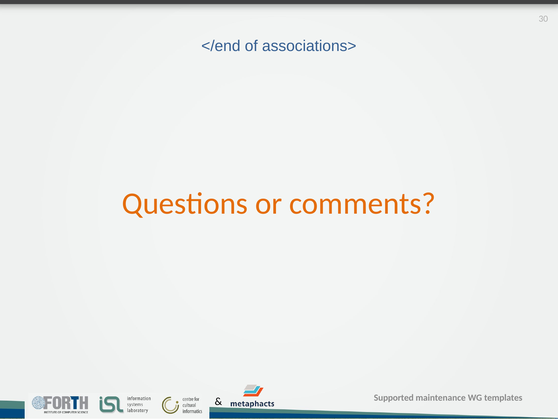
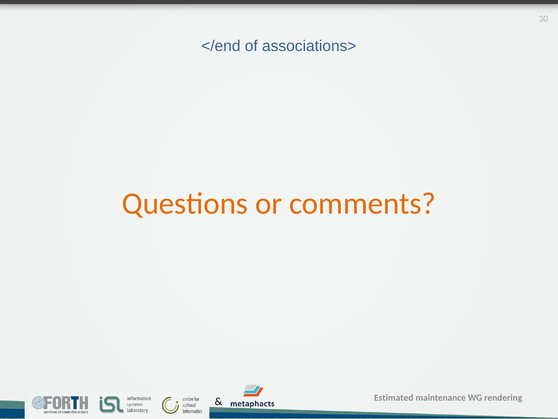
Supported: Supported -> Estimated
templates: templates -> rendering
